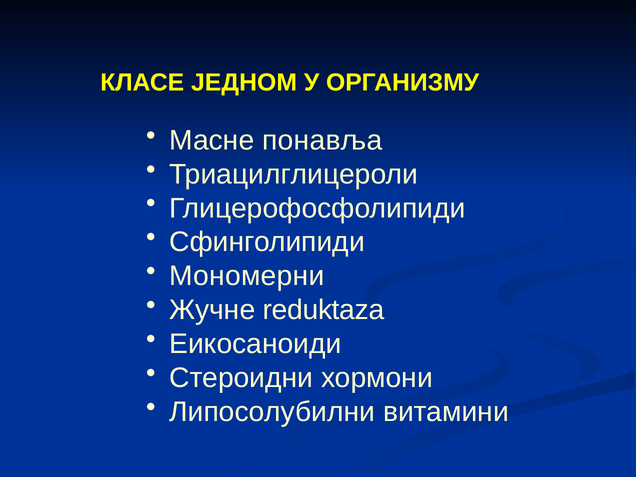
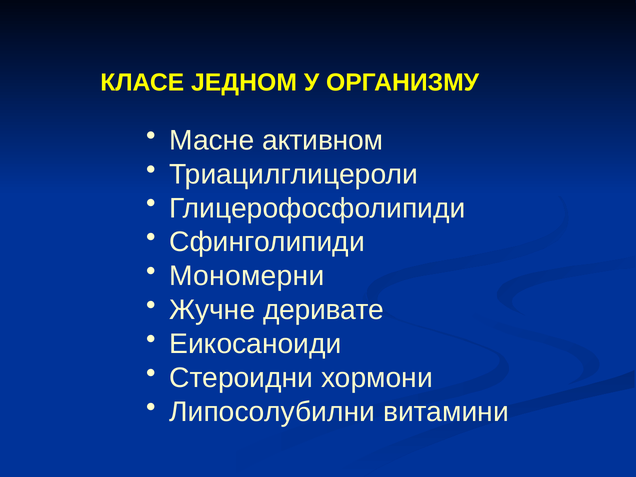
понавља: понавља -> активном
reduktaza: reduktaza -> деривате
